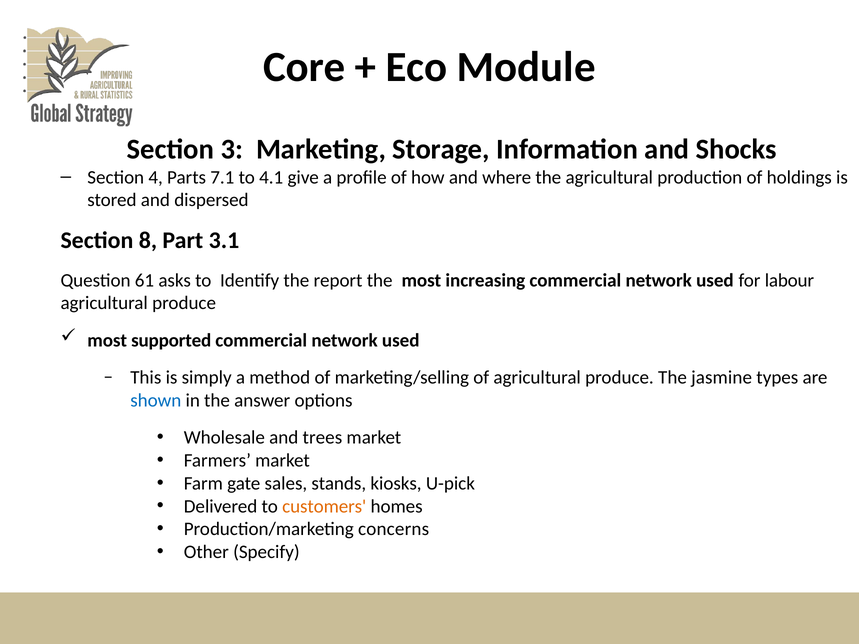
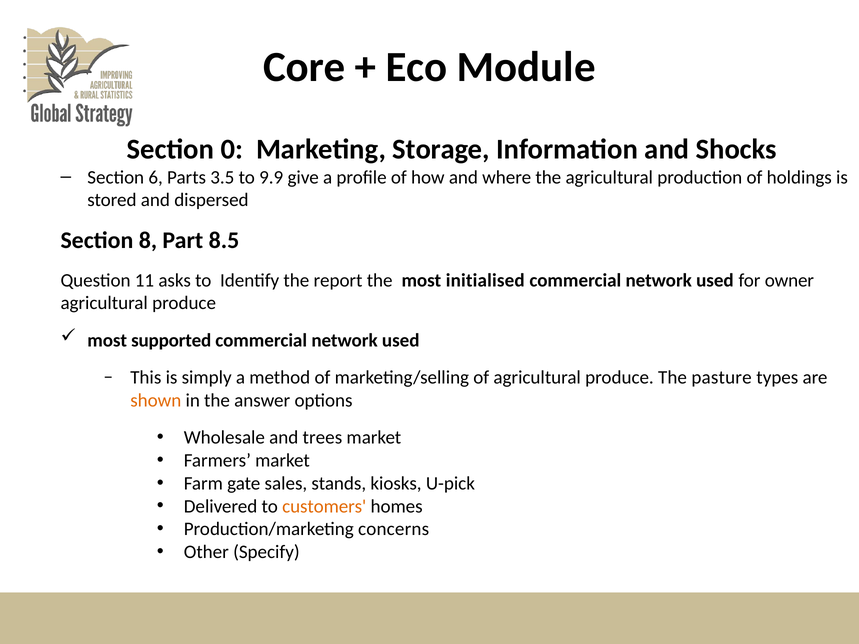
3: 3 -> 0
4: 4 -> 6
7.1: 7.1 -> 3.5
4.1: 4.1 -> 9.9
3.1: 3.1 -> 8.5
61: 61 -> 11
increasing: increasing -> initialised
labour: labour -> owner
jasmine: jasmine -> pasture
shown colour: blue -> orange
